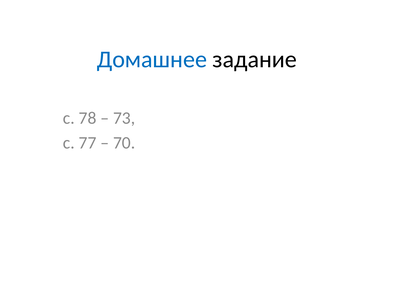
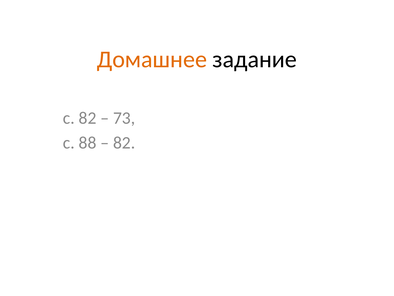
Домашнее colour: blue -> orange
с 78: 78 -> 82
77: 77 -> 88
70 at (124, 142): 70 -> 82
